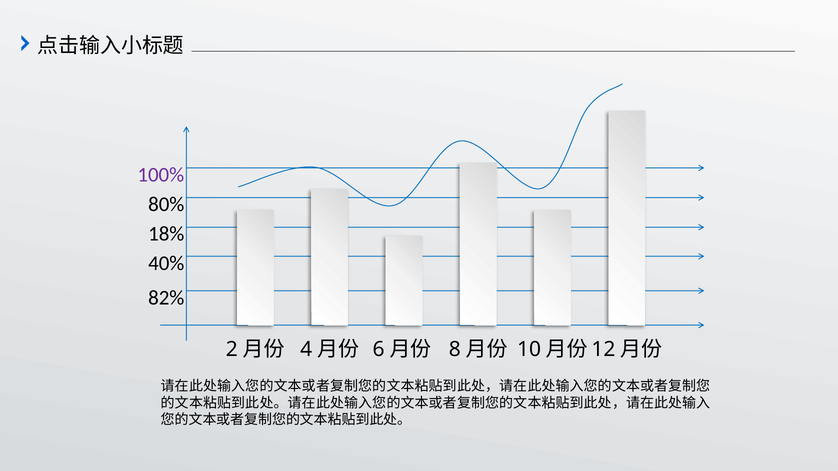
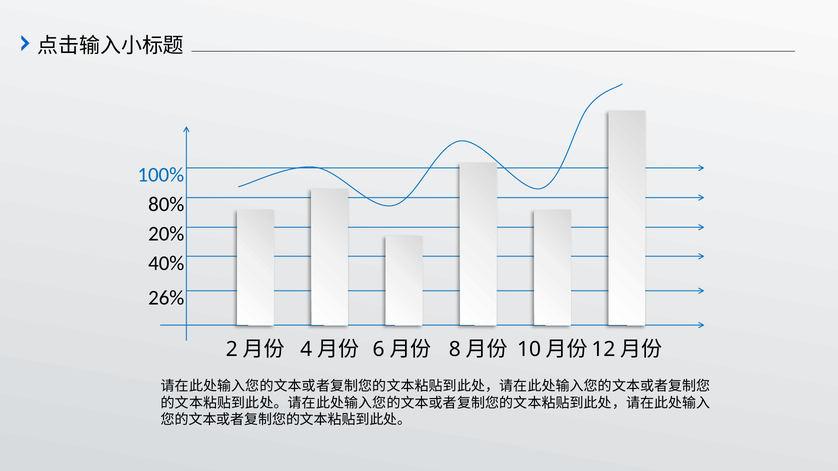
100% colour: purple -> blue
18%: 18% -> 20%
82%: 82% -> 26%
